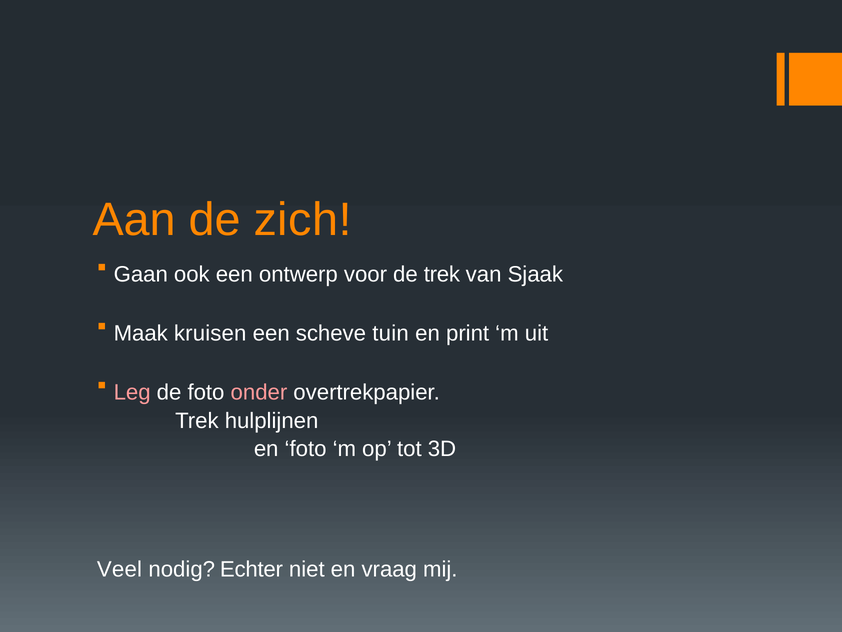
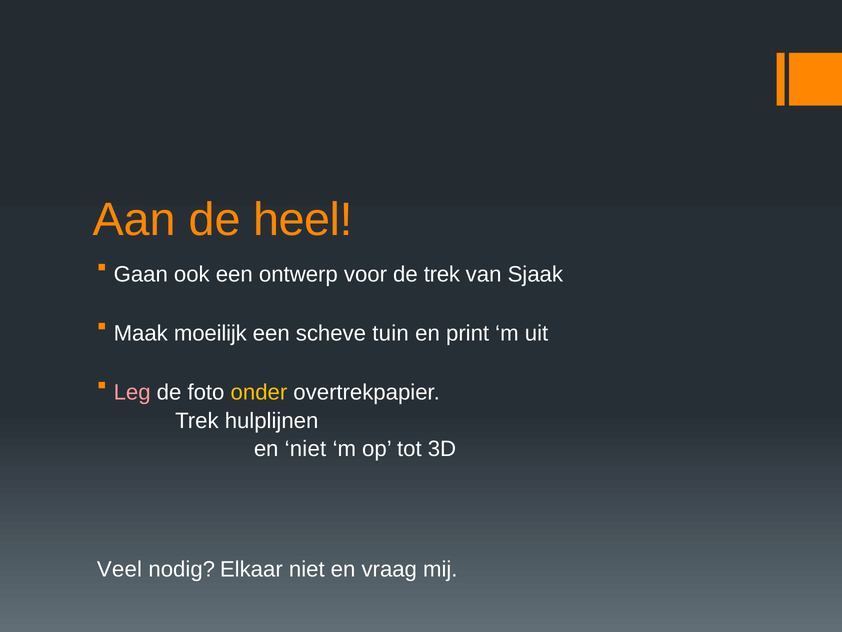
zich: zich -> heel
kruisen: kruisen -> moeilijk
onder colour: pink -> yellow
en foto: foto -> niet
Echter: Echter -> Elkaar
